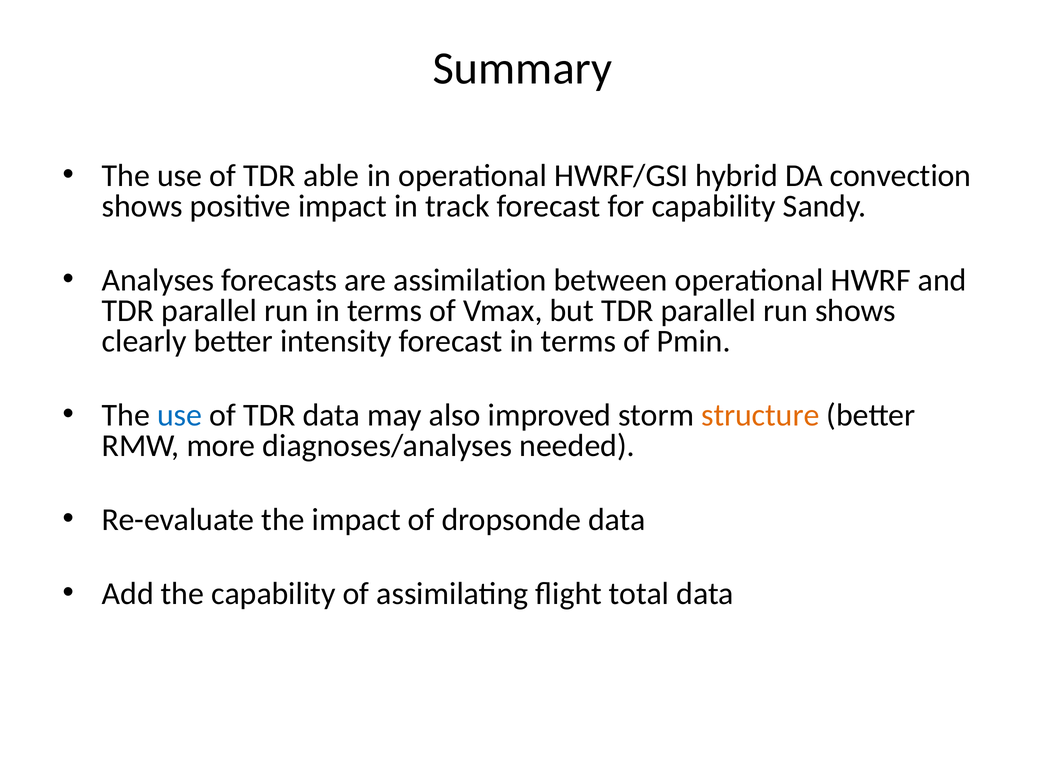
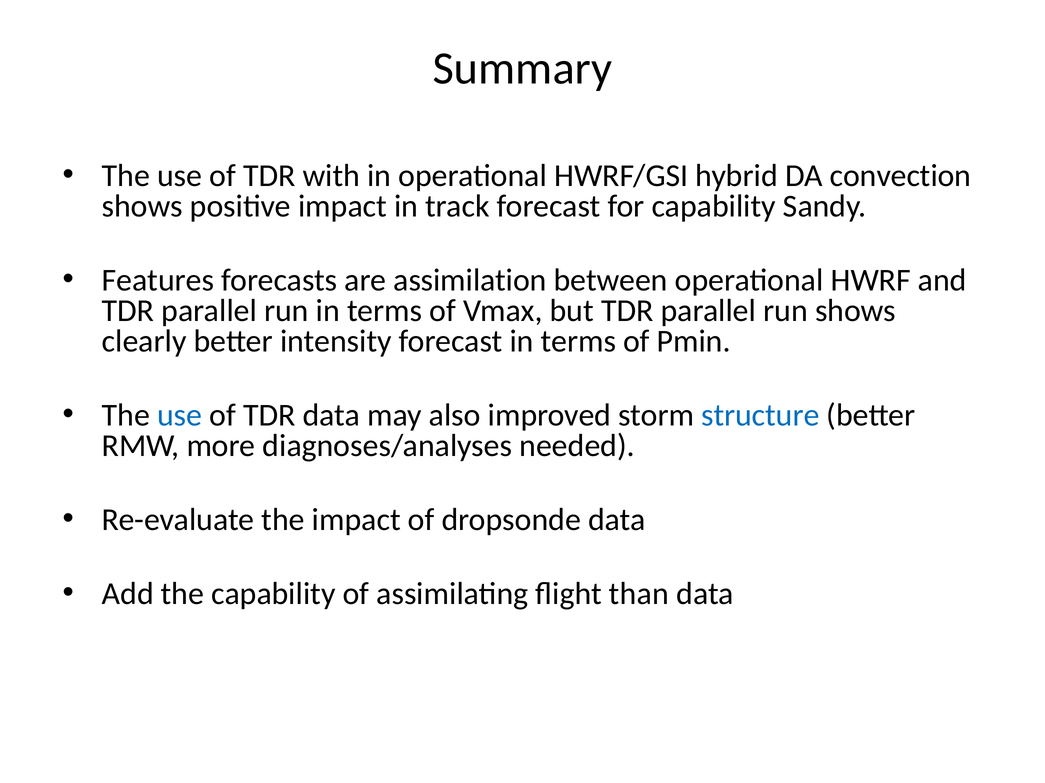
able: able -> with
Analyses: Analyses -> Features
structure colour: orange -> blue
total: total -> than
